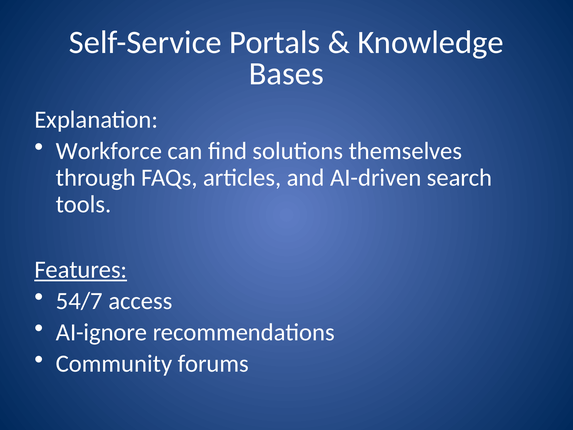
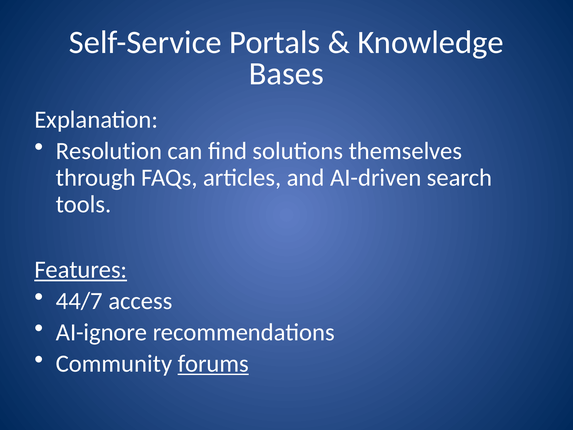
Workforce: Workforce -> Resolution
54/7: 54/7 -> 44/7
forums underline: none -> present
